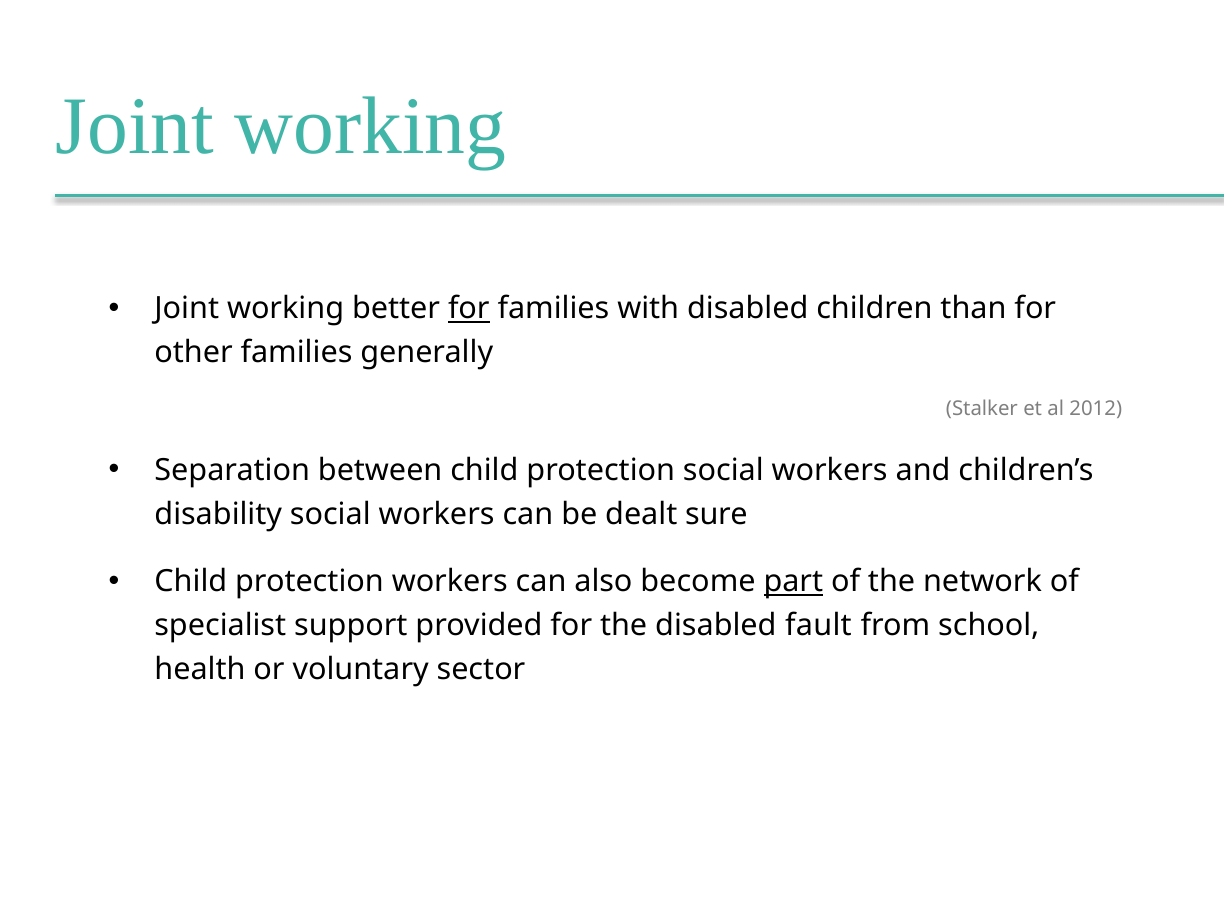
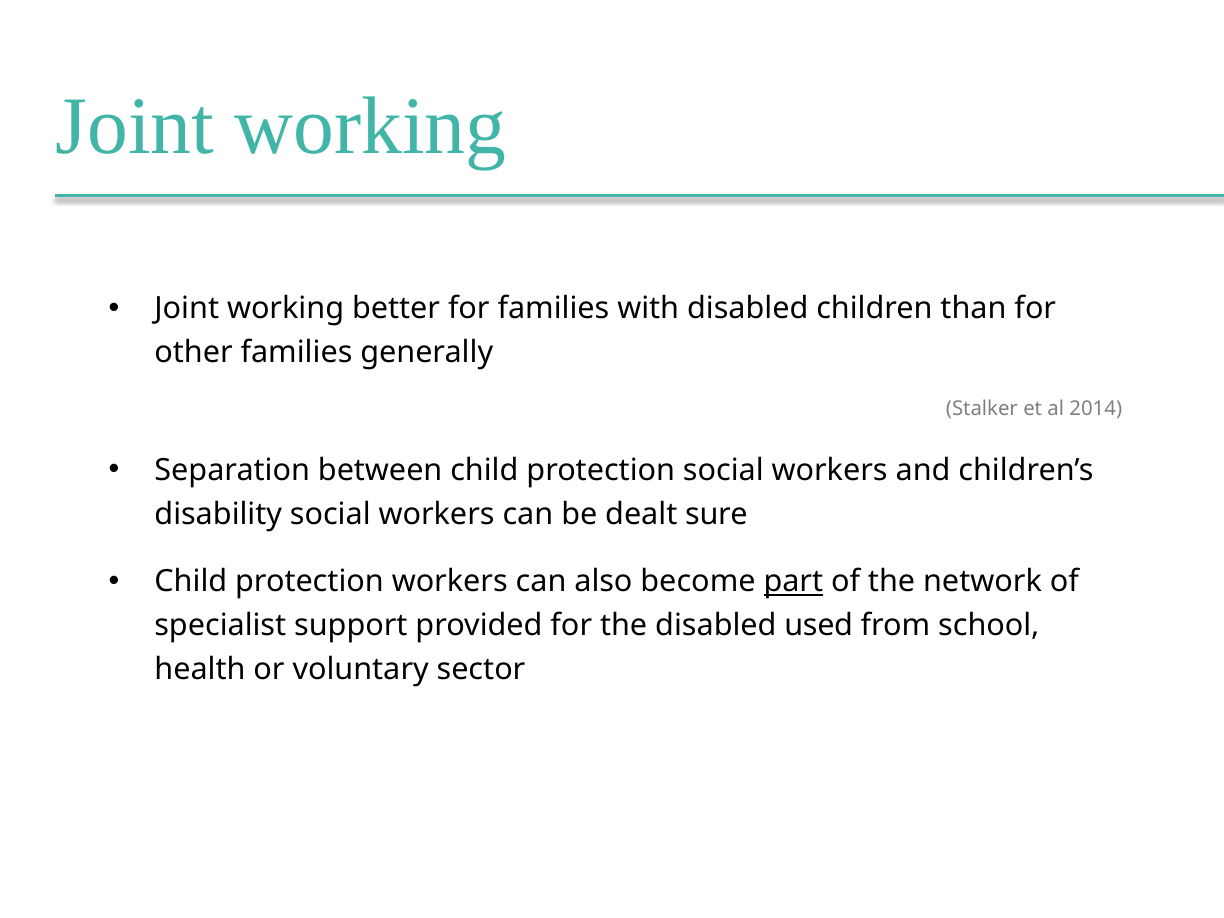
for at (469, 309) underline: present -> none
2012: 2012 -> 2014
fault: fault -> used
